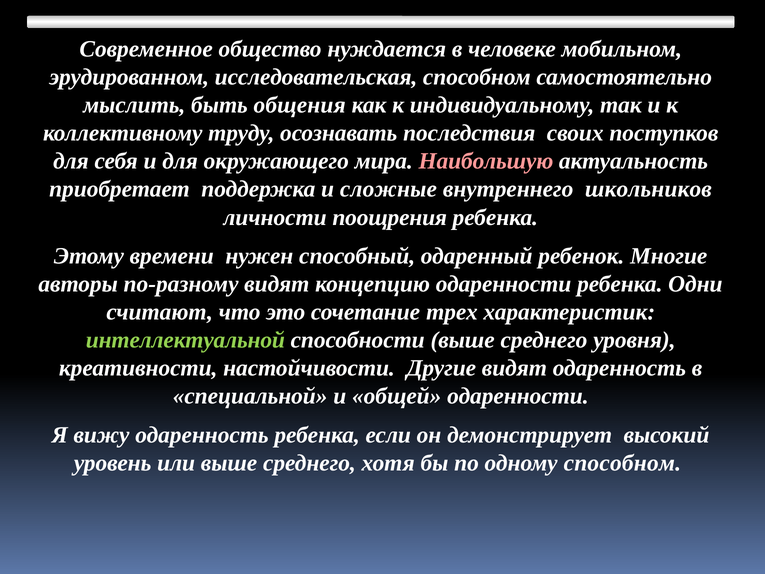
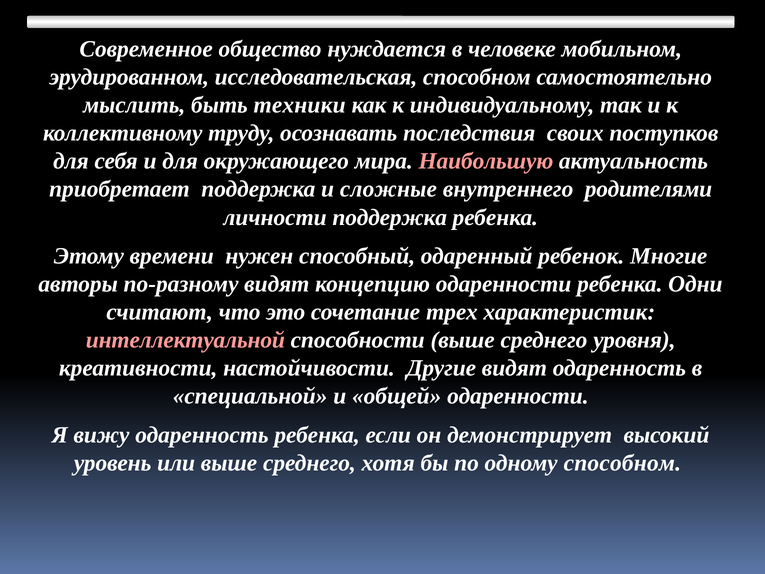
общения: общения -> техники
школьников: школьников -> родителями
личности поощрения: поощрения -> поддержка
интеллектуальной colour: light green -> pink
